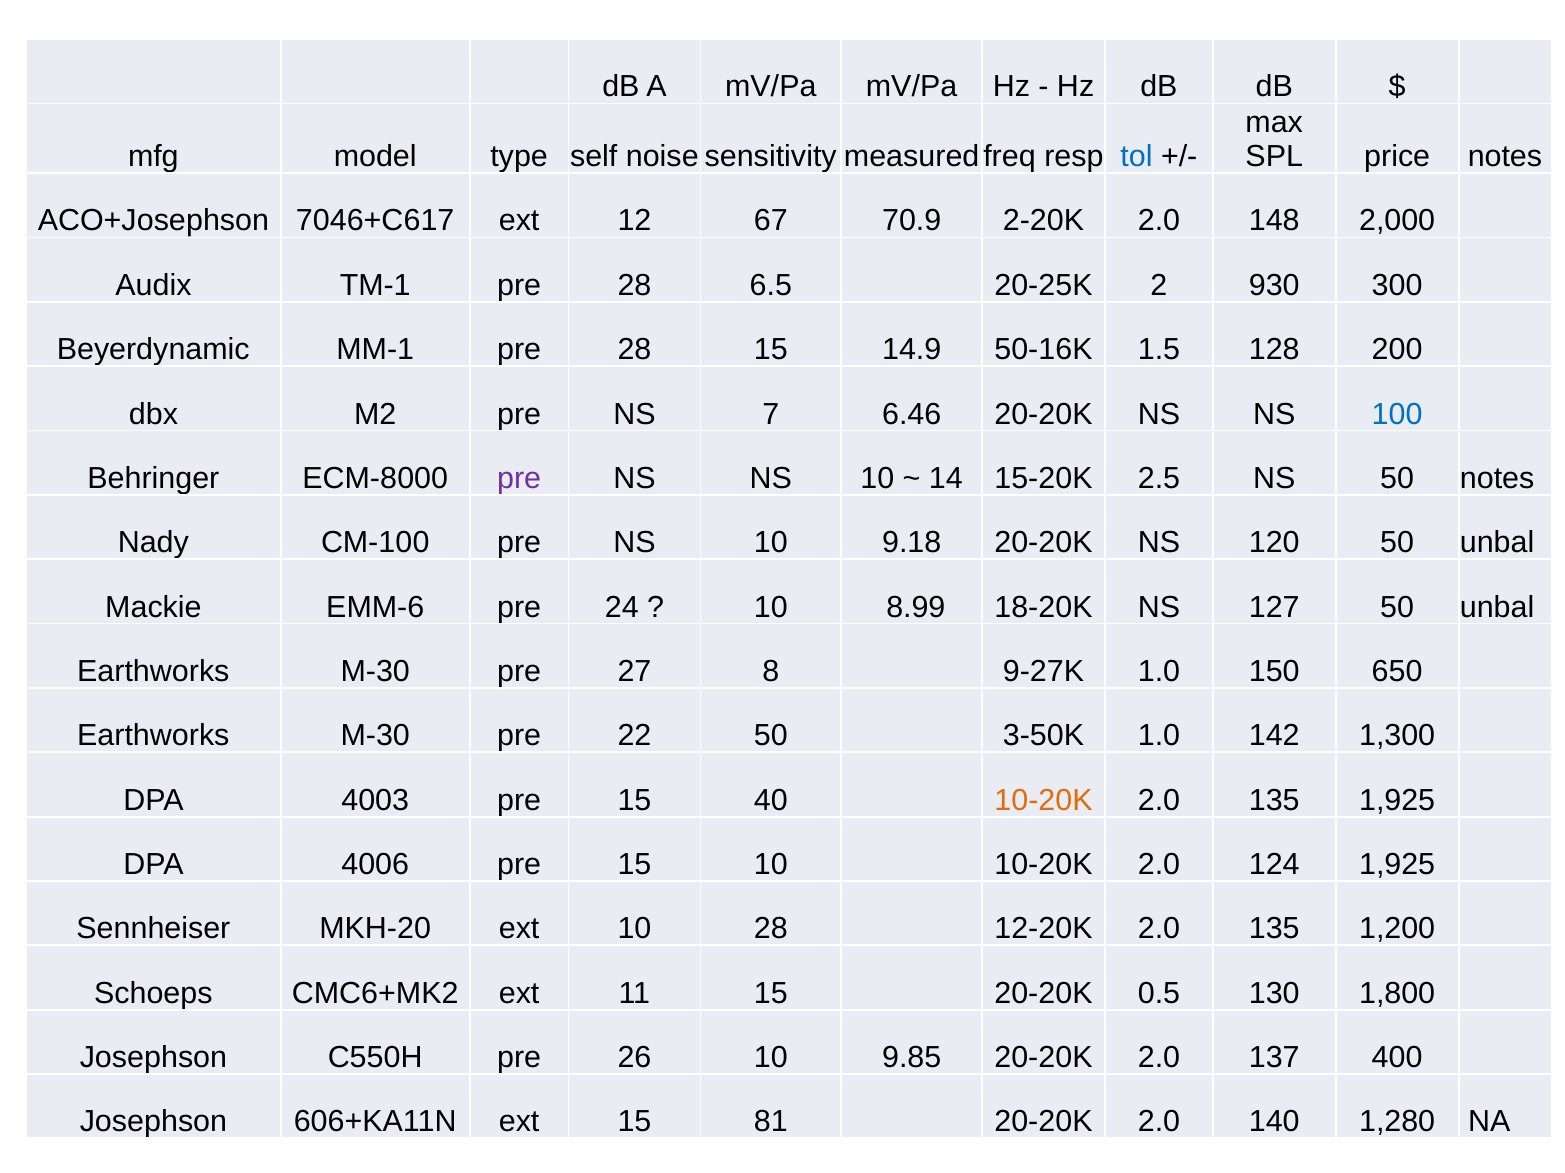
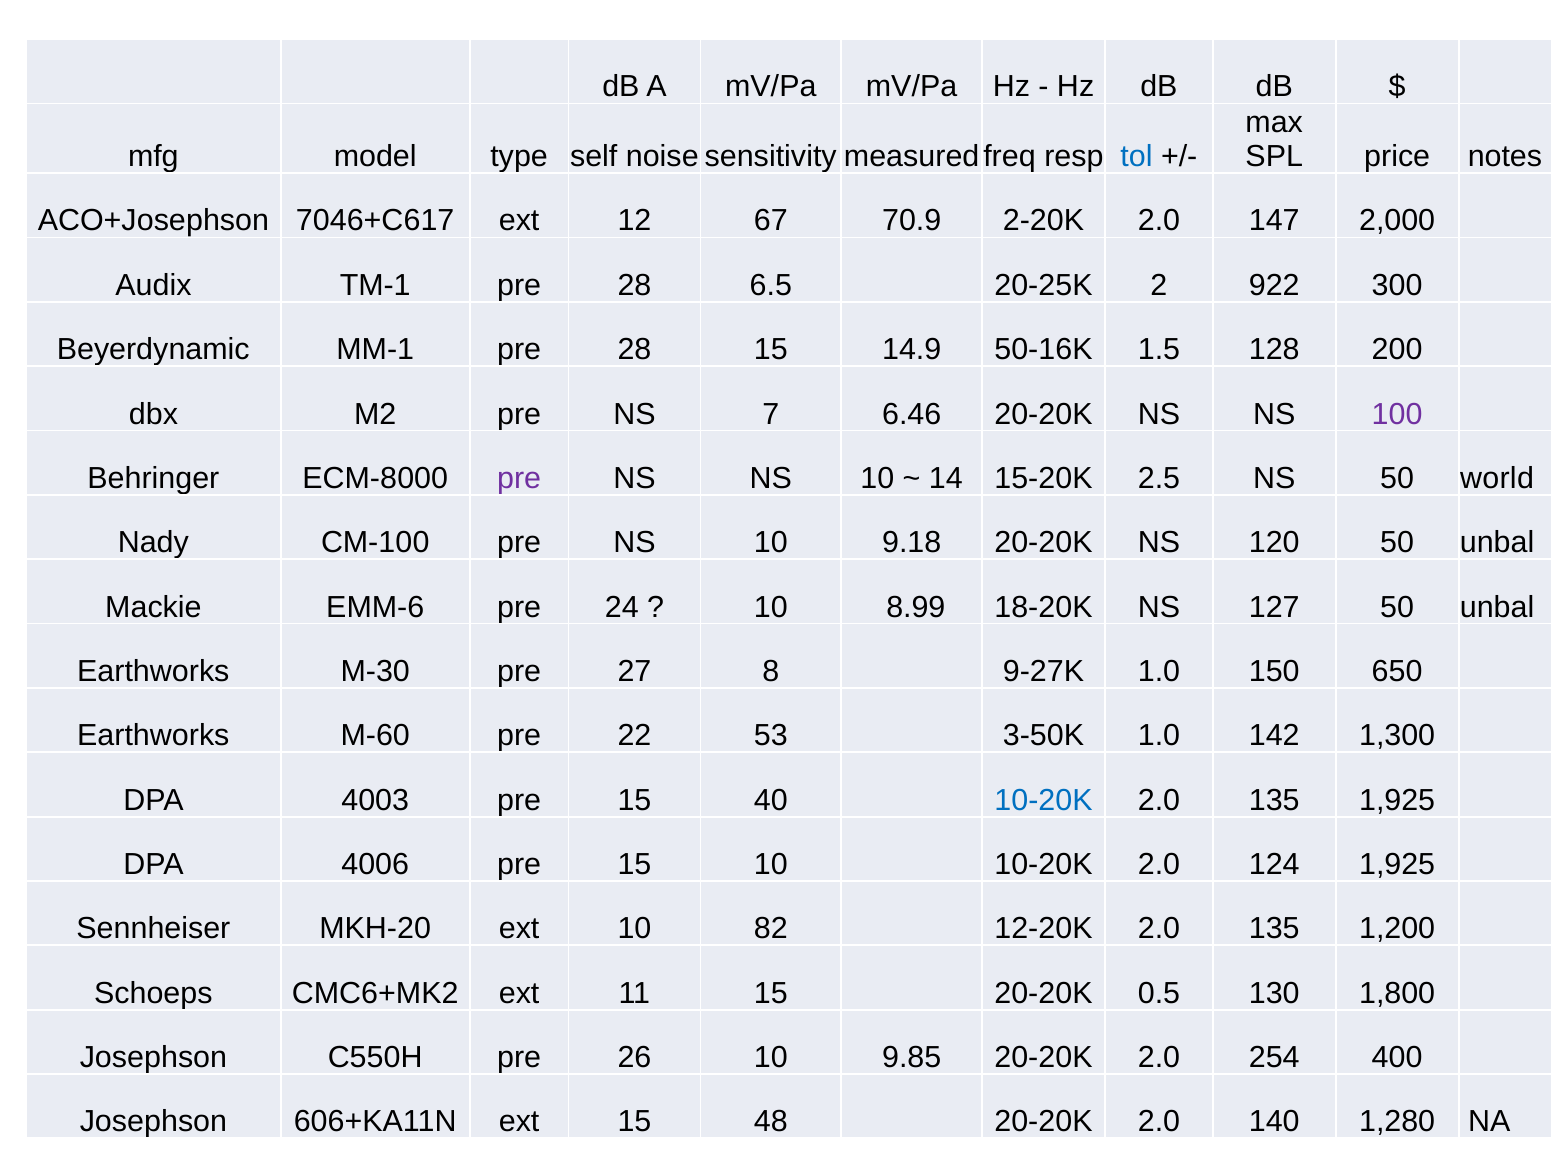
148: 148 -> 147
930: 930 -> 922
100 colour: blue -> purple
50 notes: notes -> world
M-30 at (375, 736): M-30 -> M-60
22 50: 50 -> 53
10-20K at (1043, 801) colour: orange -> blue
10 28: 28 -> 82
137: 137 -> 254
81: 81 -> 48
